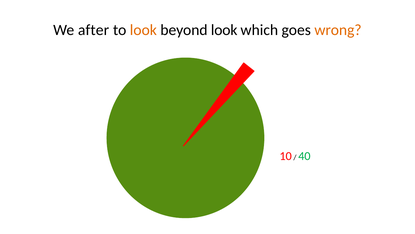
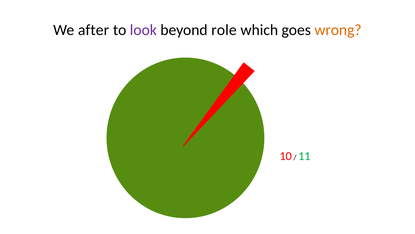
look at (143, 30) colour: orange -> purple
beyond look: look -> role
40: 40 -> 11
